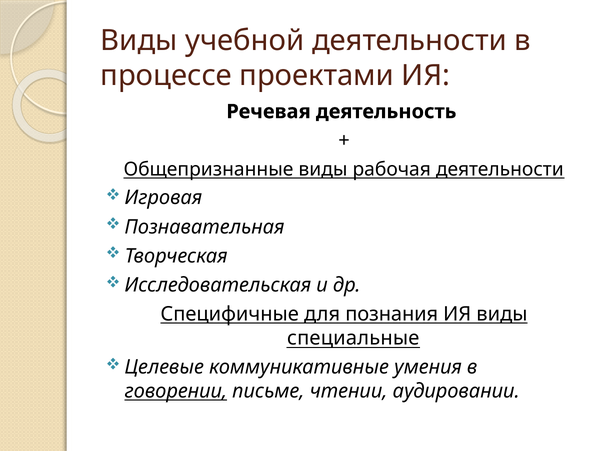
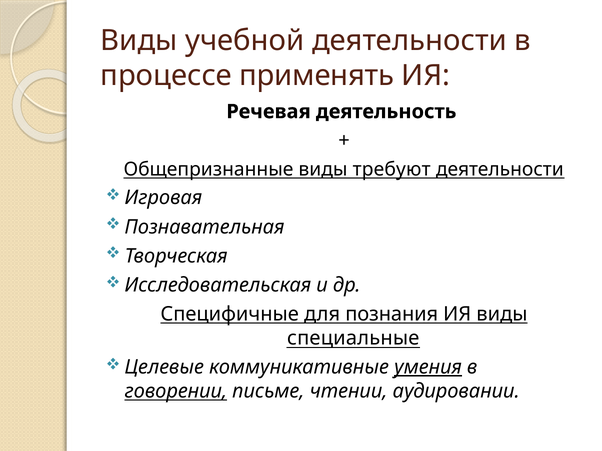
проектами: проектами -> применять
рабочая: рабочая -> требуют
умения underline: none -> present
